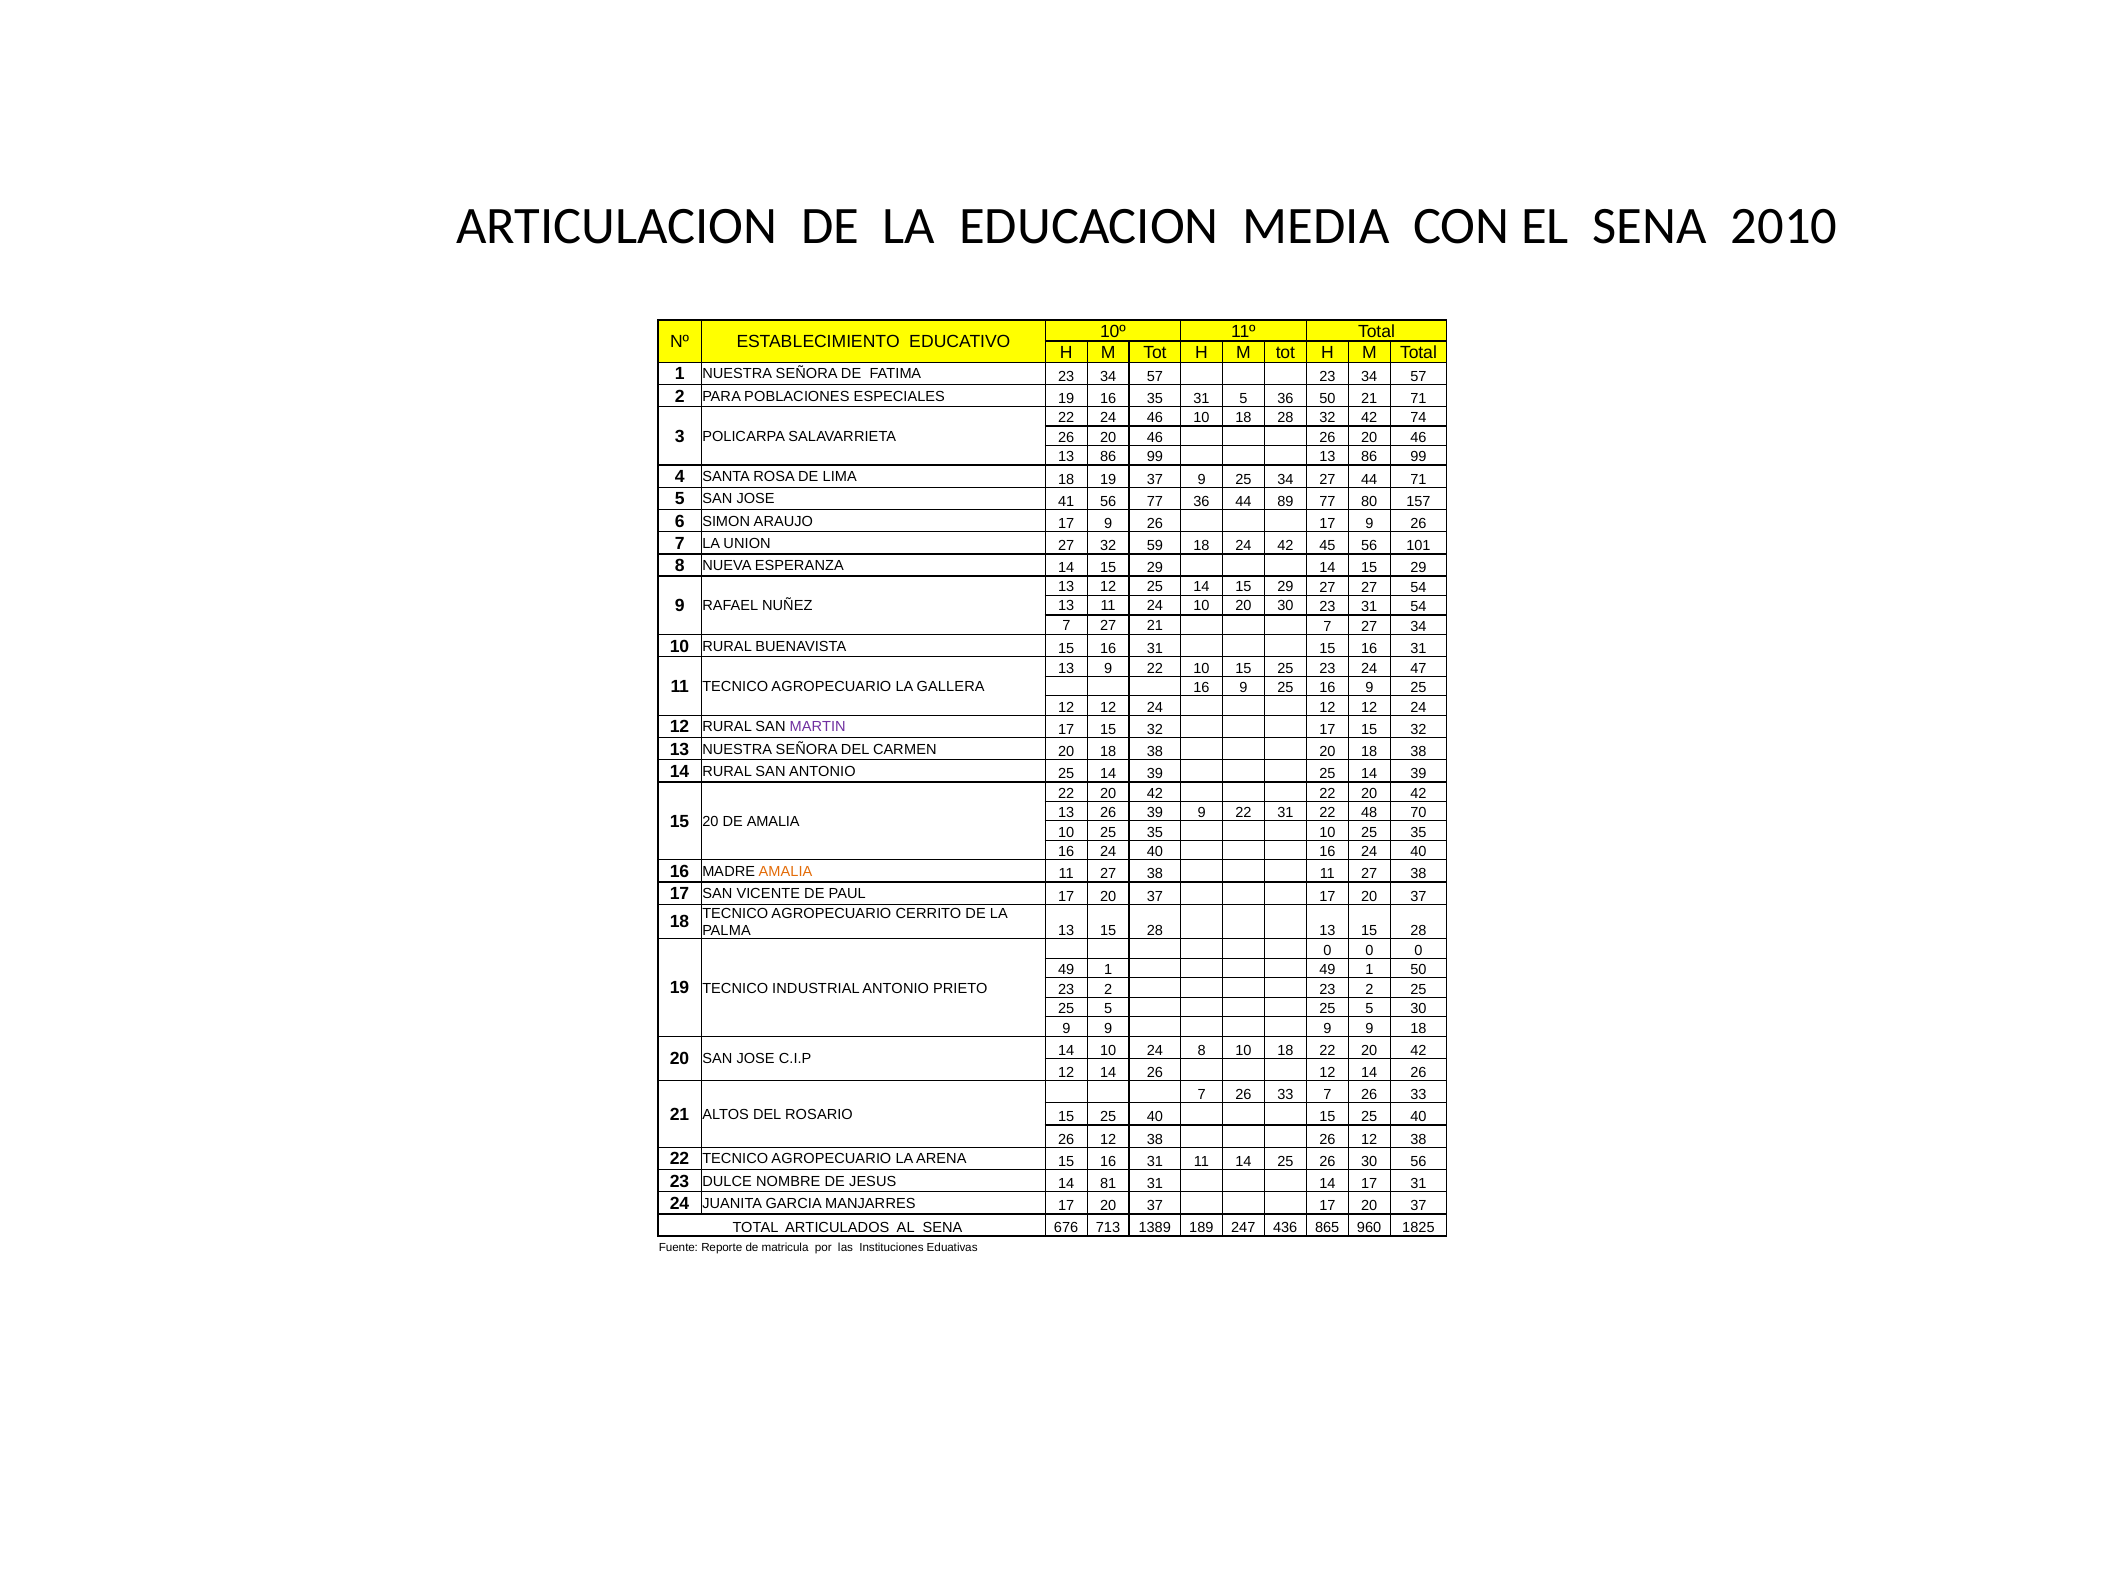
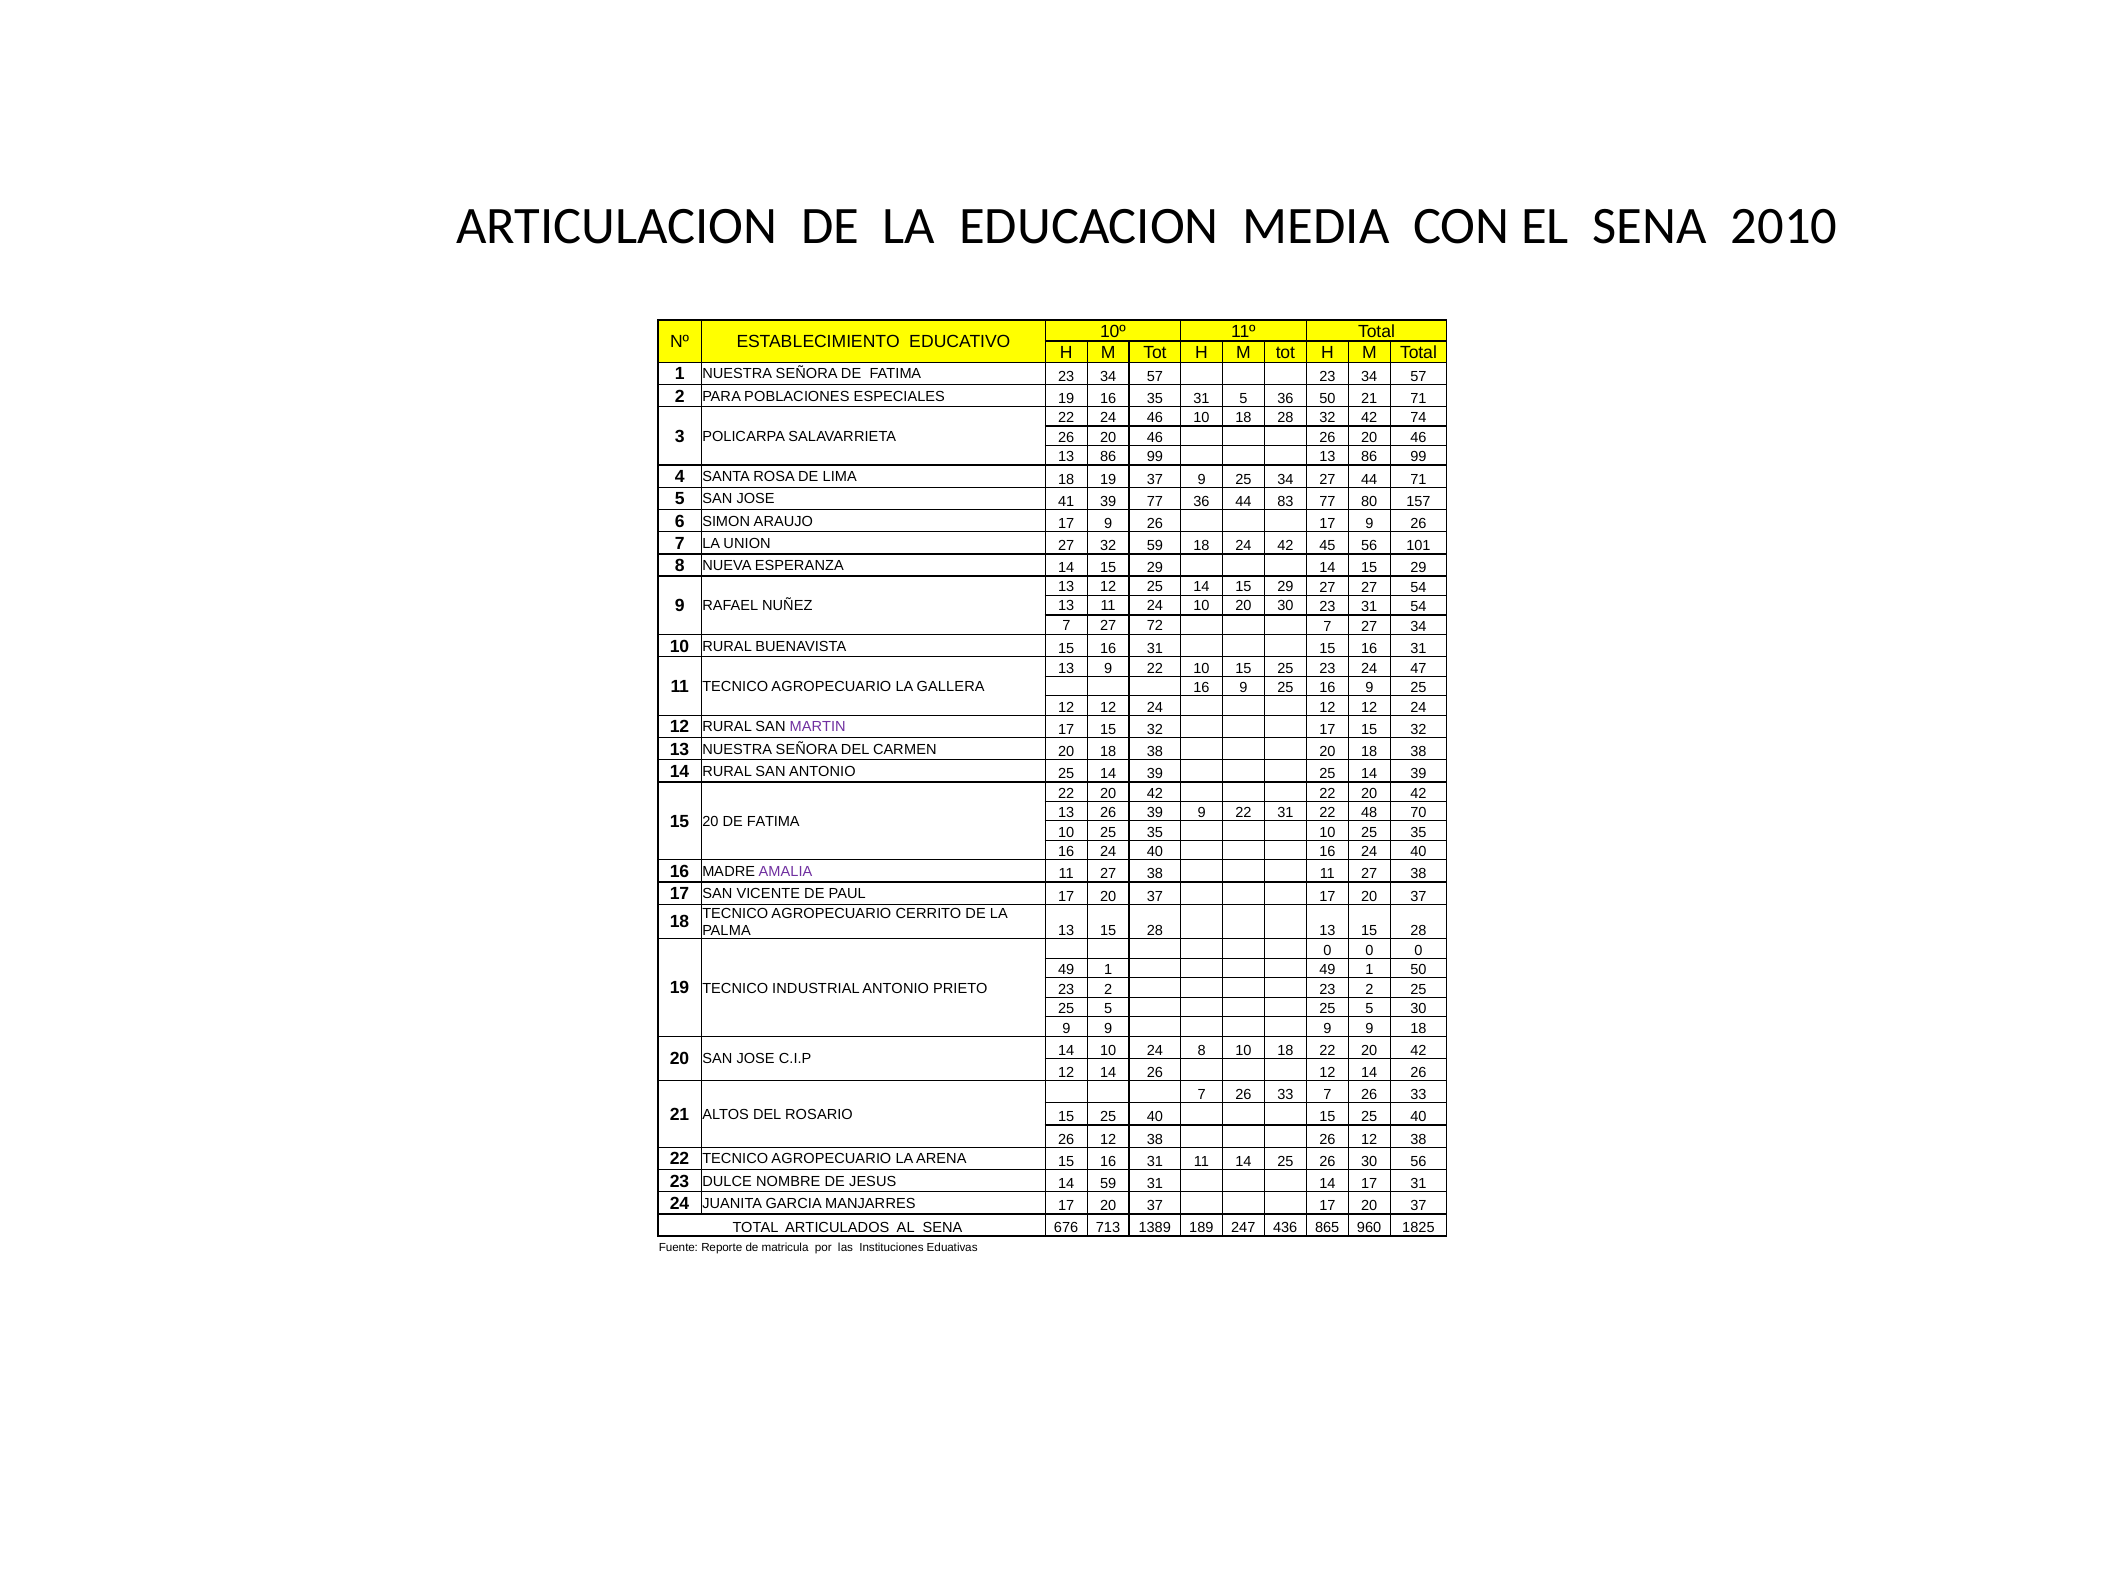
41 56: 56 -> 39
89: 89 -> 83
27 21: 21 -> 72
20 DE AMALIA: AMALIA -> FATIMA
AMALIA at (785, 871) colour: orange -> purple
14 81: 81 -> 59
